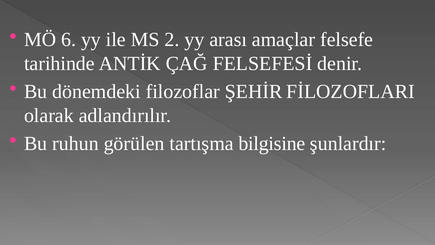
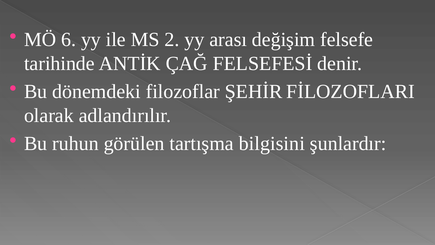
amaçlar: amaçlar -> değişim
bilgisine: bilgisine -> bilgisini
